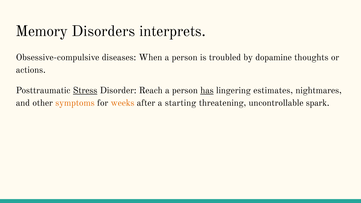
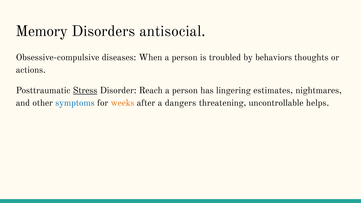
interprets: interprets -> antisocial
dopamine: dopamine -> behaviors
has underline: present -> none
symptoms colour: orange -> blue
starting: starting -> dangers
spark: spark -> helps
